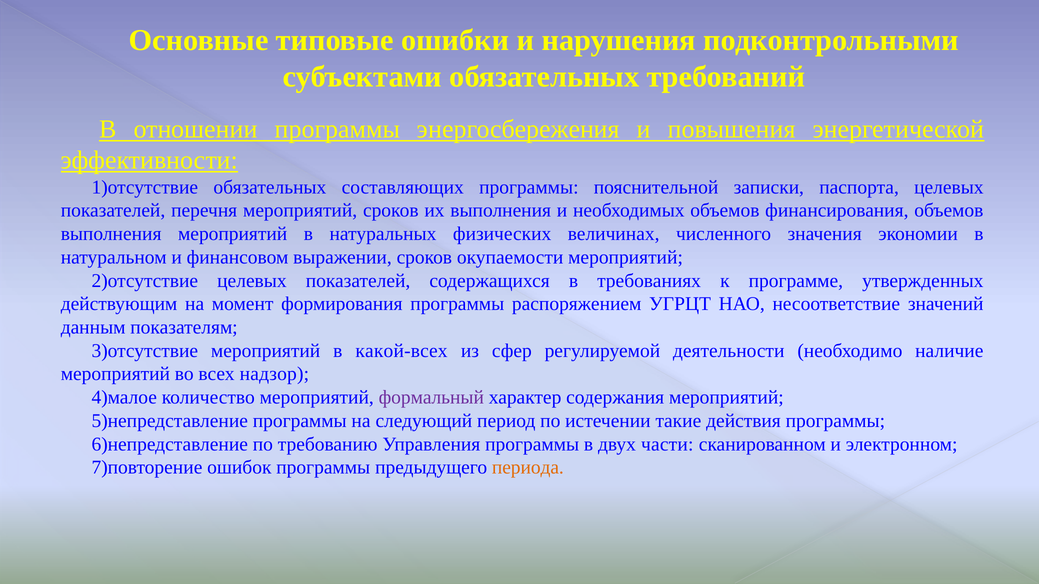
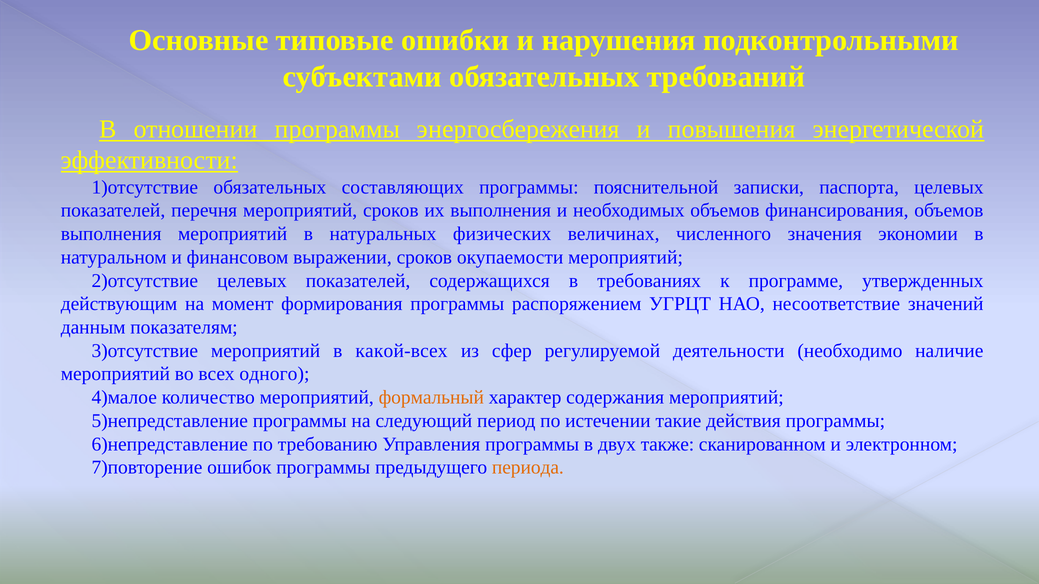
надзор: надзор -> одного
формальный colour: purple -> orange
части: части -> также
